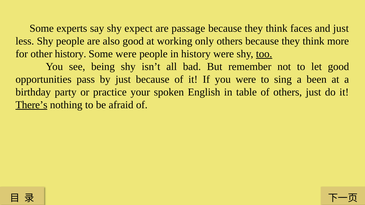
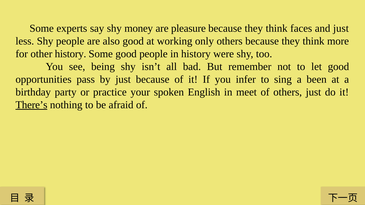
expect: expect -> money
passage: passage -> pleasure
Some were: were -> good
too underline: present -> none
you were: were -> infer
table: table -> meet
